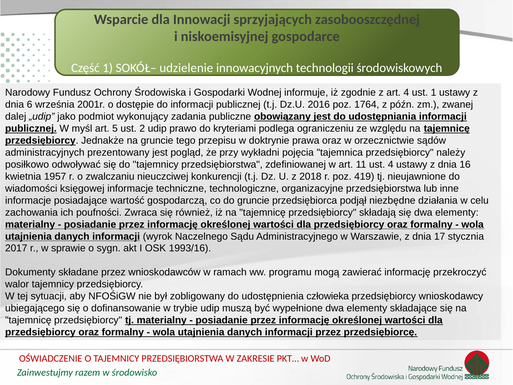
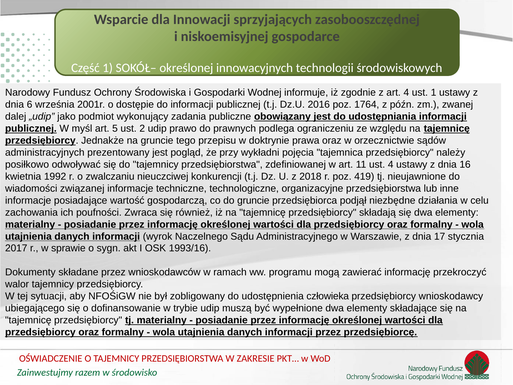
SOKÓŁ– udzielenie: udzielenie -> określonej
kryteriami: kryteriami -> prawnych
1957: 1957 -> 1992
księgowej: księgowej -> związanej
